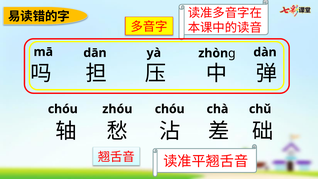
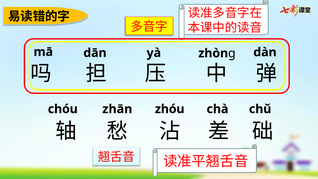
zhóu: zhóu -> zhān
chóu at (170, 109): chóu -> zhóu
